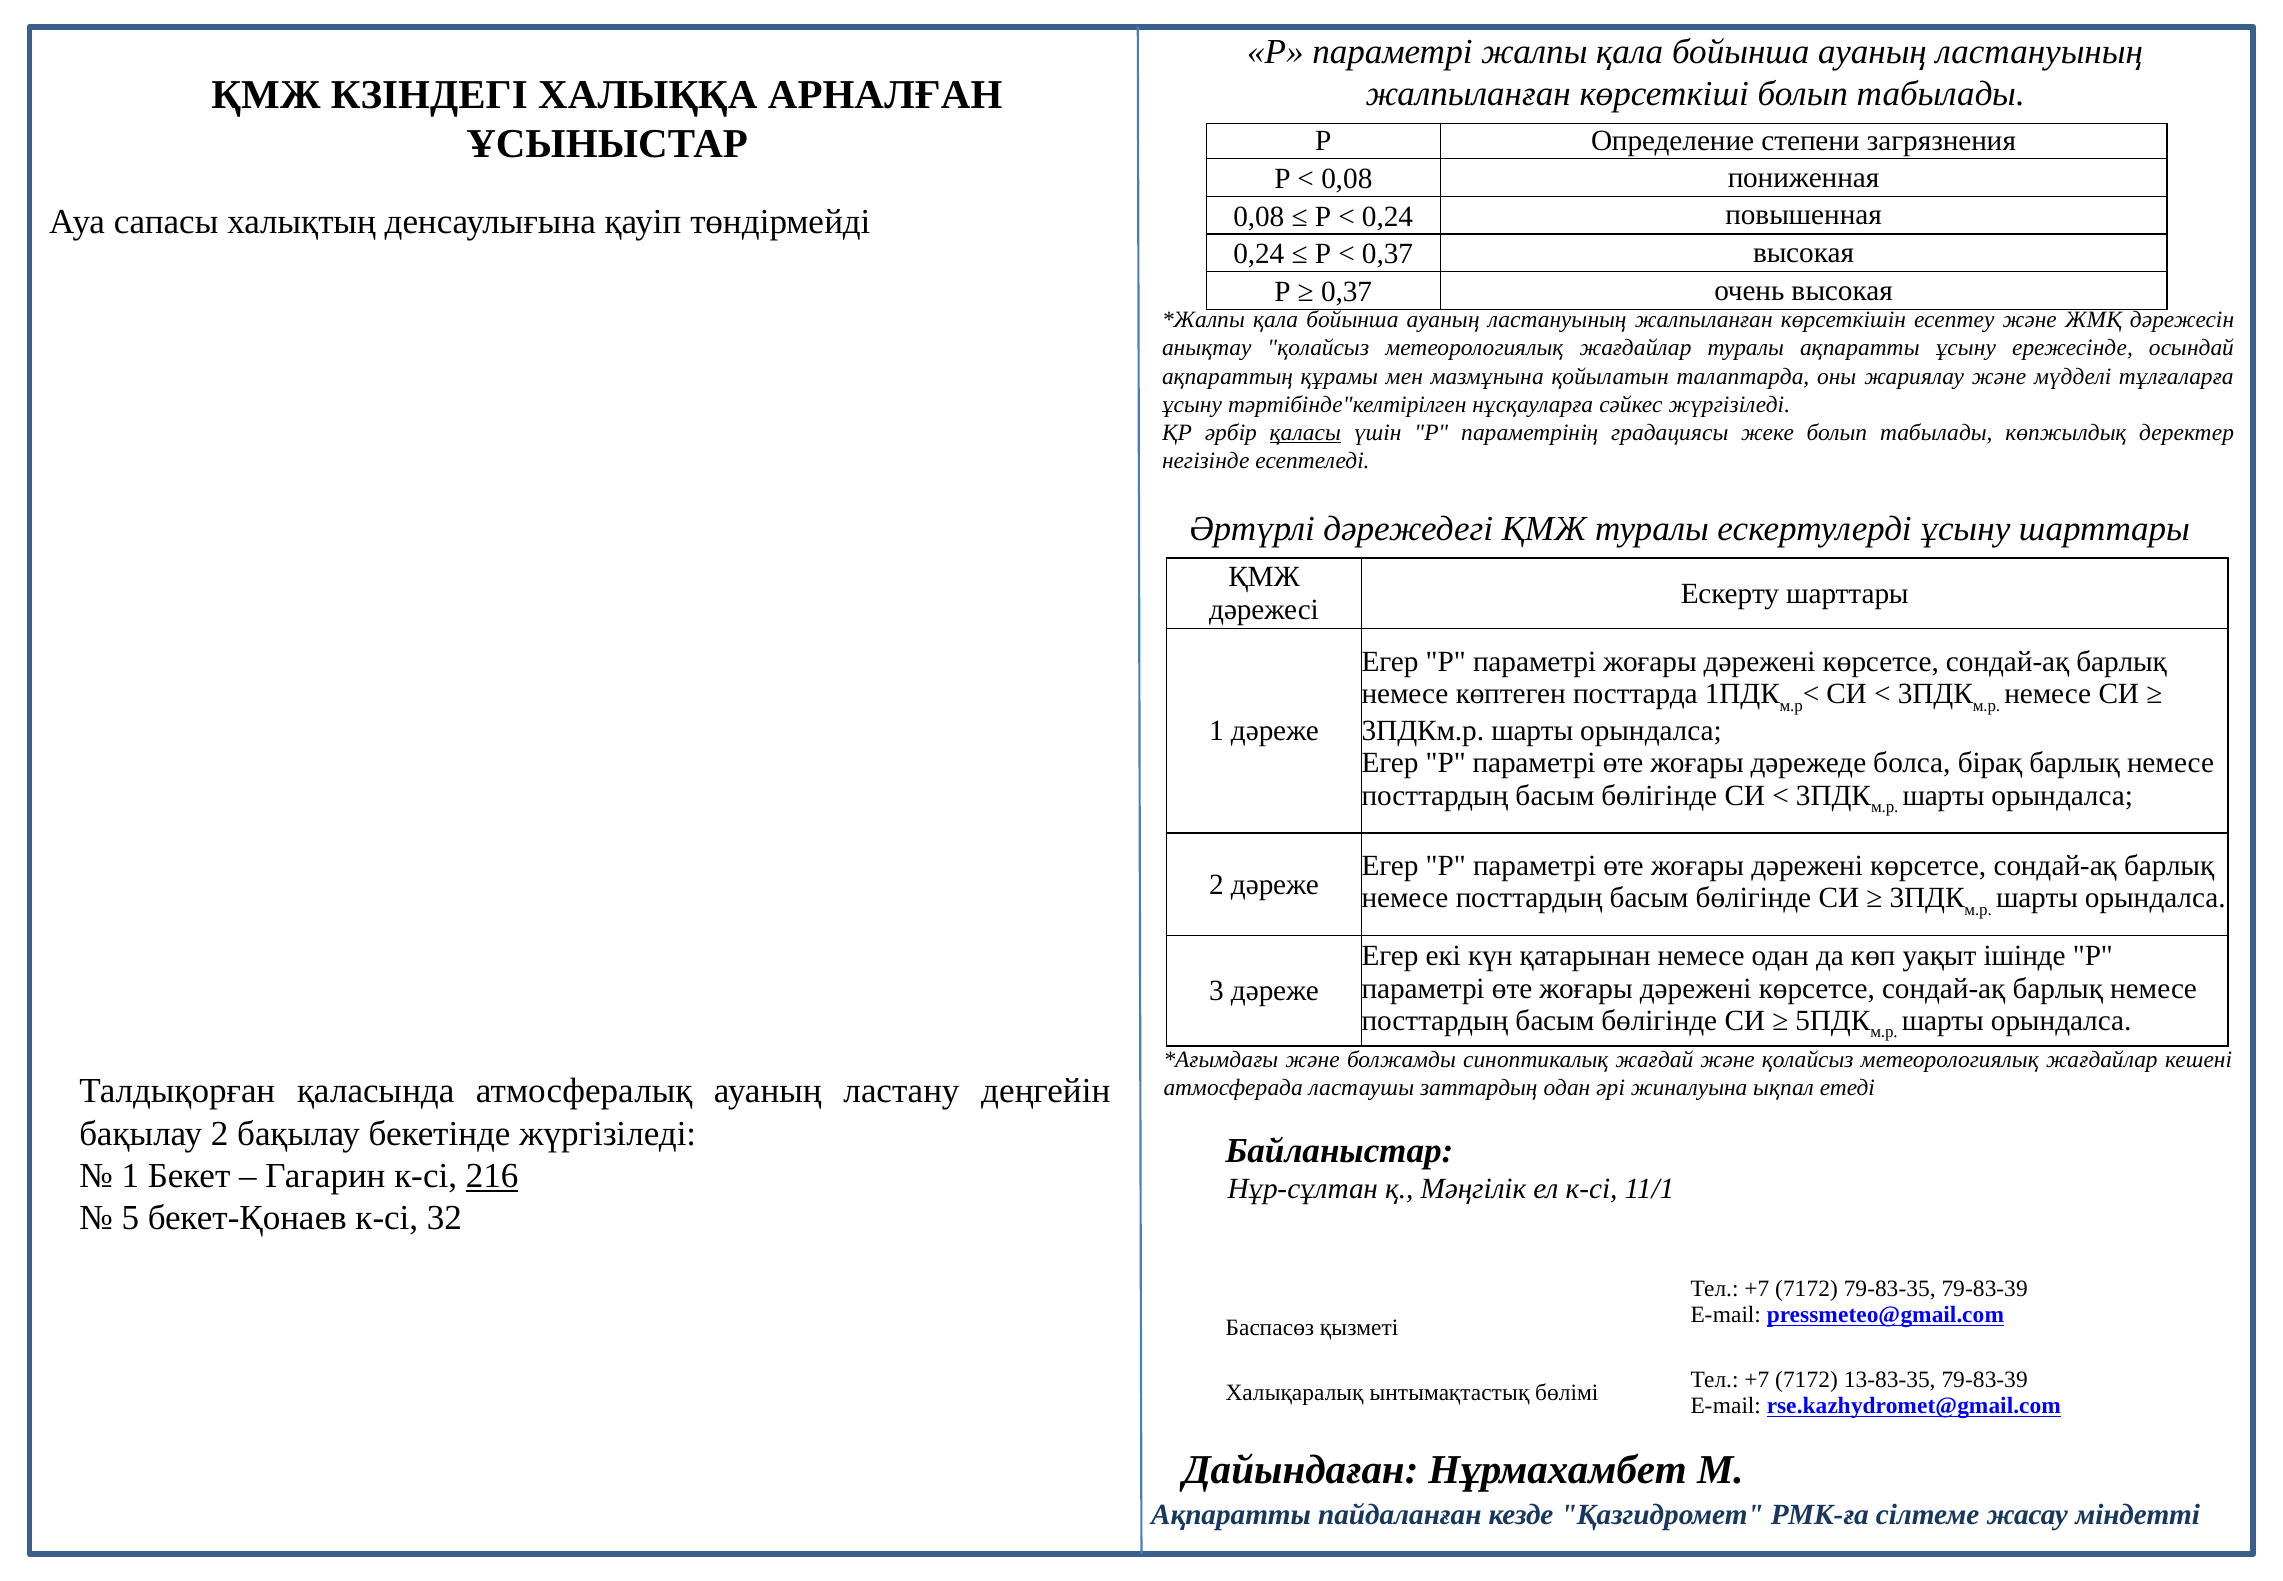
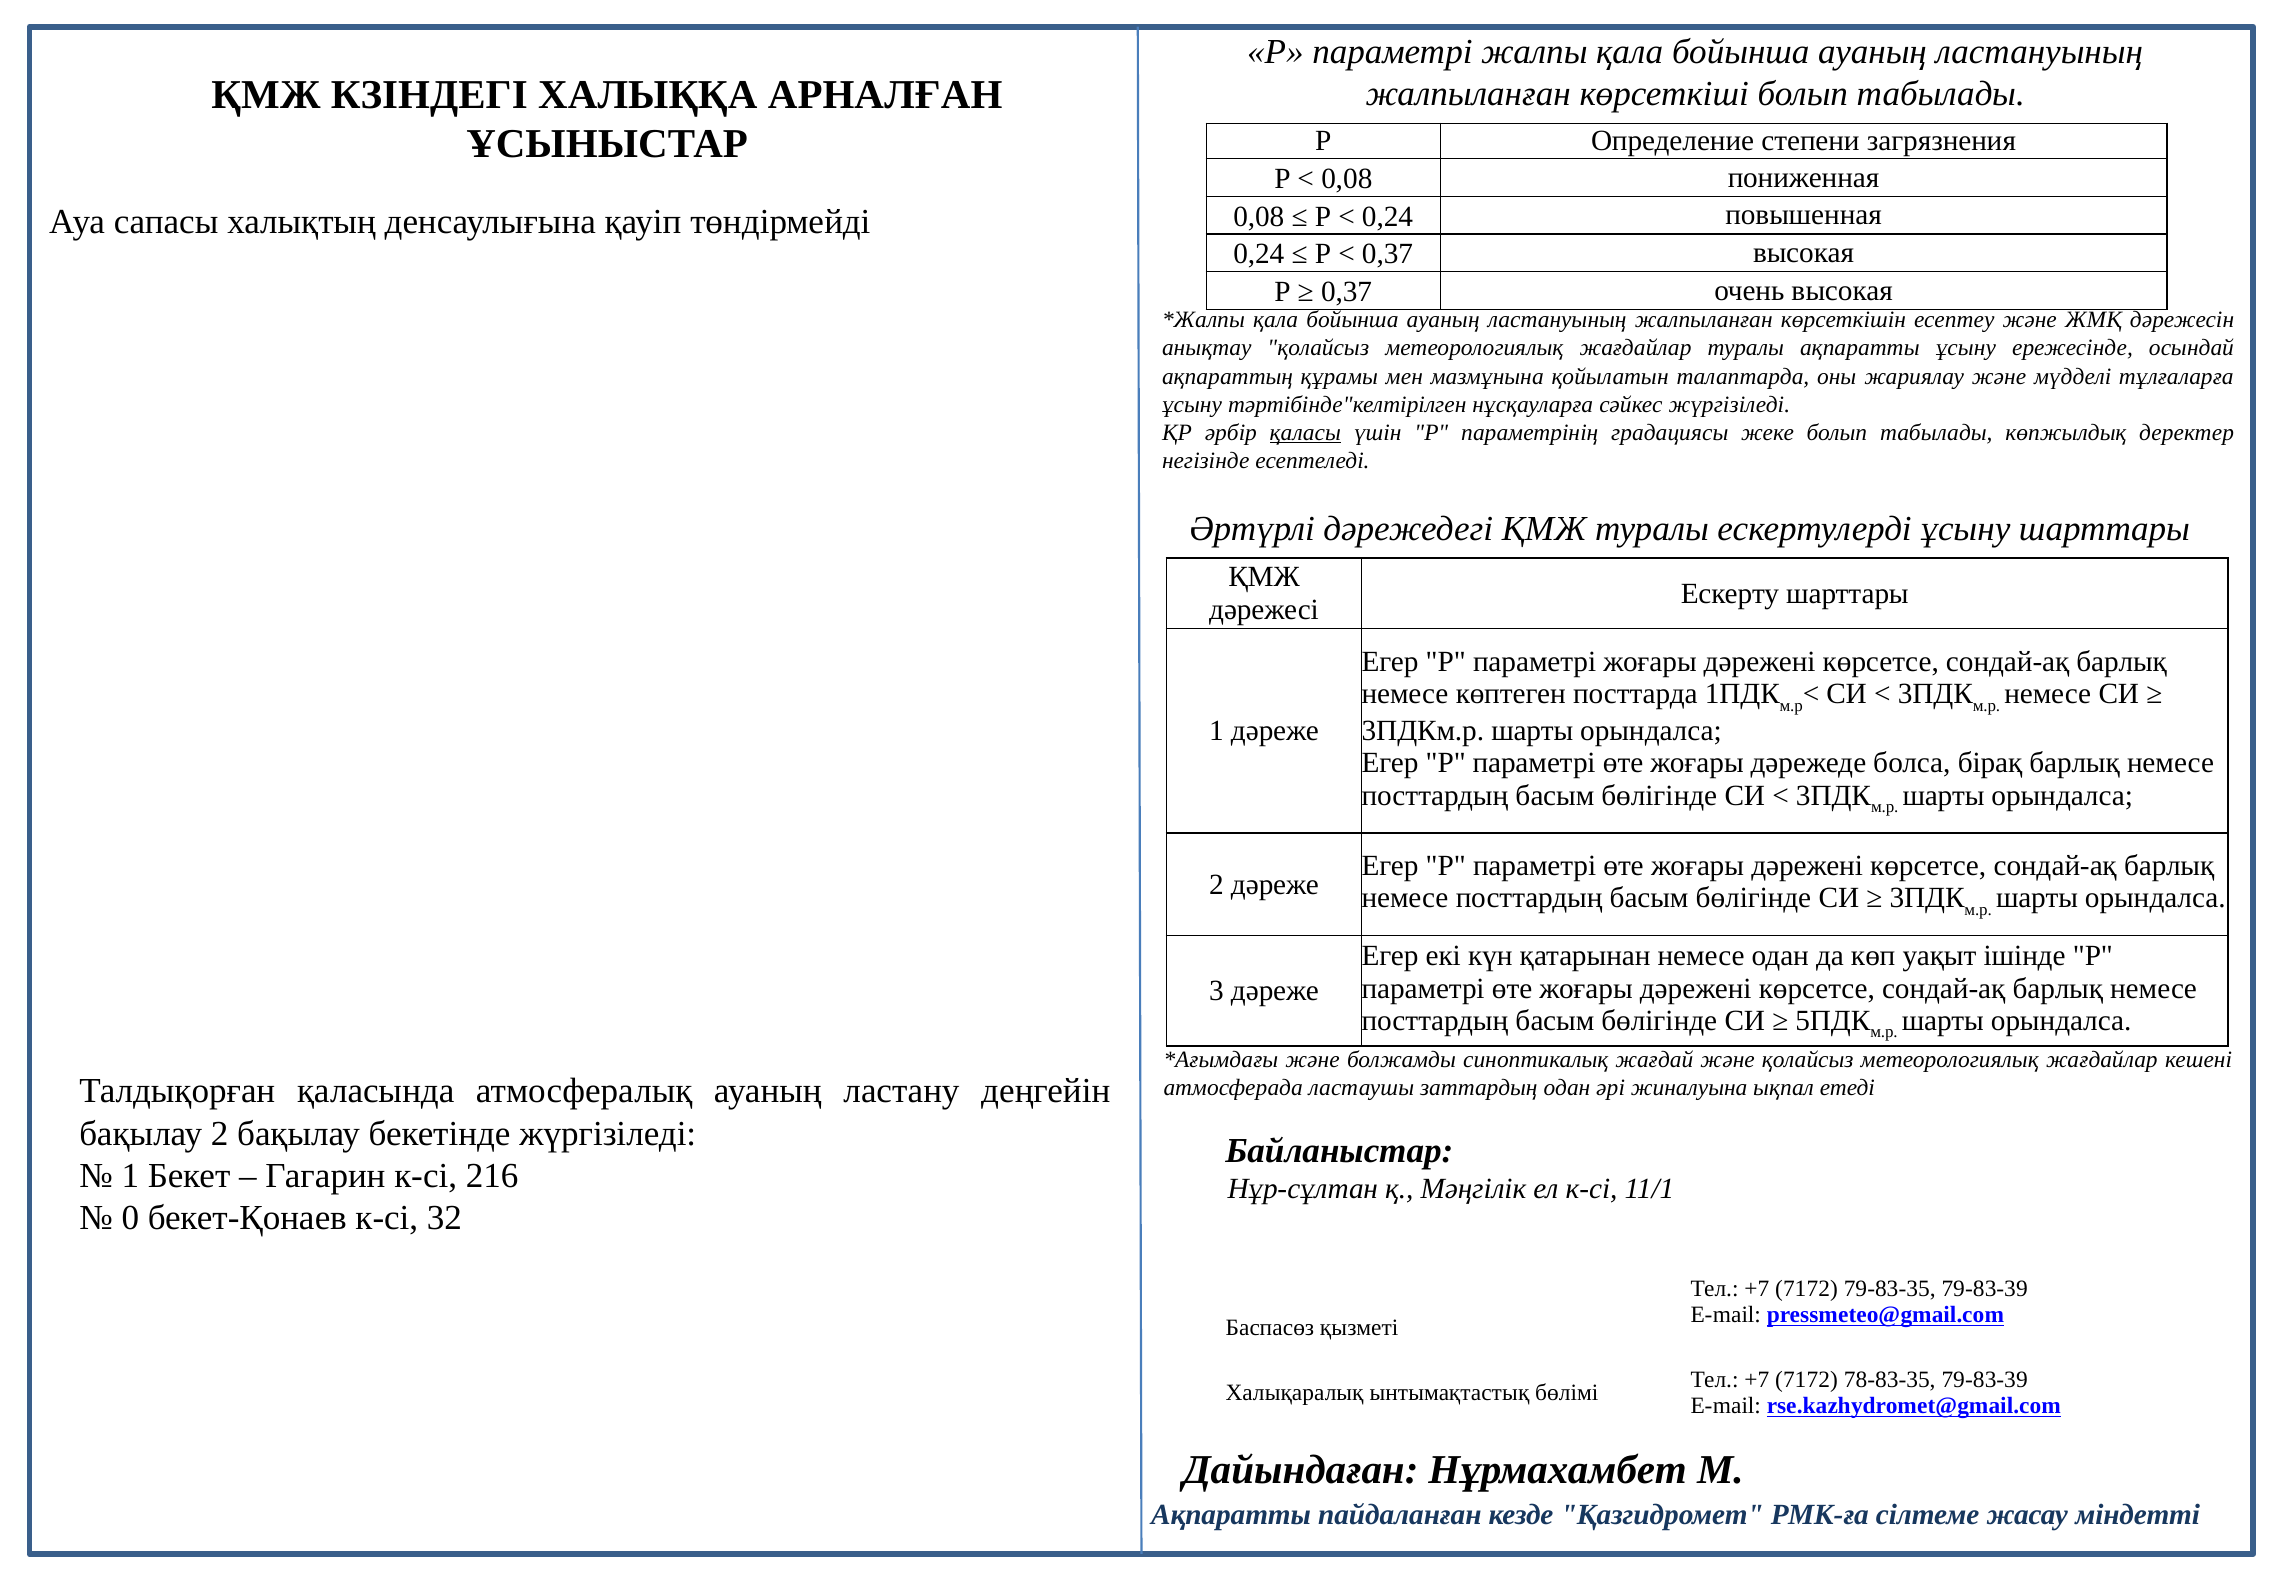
216 underline: present -> none
5: 5 -> 0
13-83-35: 13-83-35 -> 78-83-35
